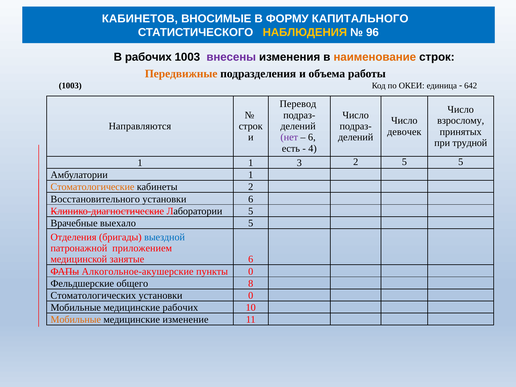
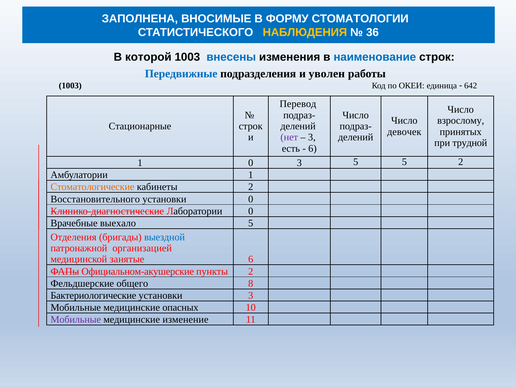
КАБИНЕТОВ: КАБИНЕТОВ -> ЗАПОЛНЕНА
КАПИТАЛЬНОГО: КАПИТАЛЬНОГО -> СТОМАТОЛОГИИ
96: 96 -> 36
В рабочих: рабочих -> которой
внесены colour: purple -> blue
наименование colour: orange -> blue
Передвижные colour: orange -> blue
объема: объема -> уволен
Направляются: Направляются -> Стационарные
6 at (312, 137): 6 -> 3
4 at (312, 148): 4 -> 6
1 1: 1 -> 0
3 2: 2 -> 5
5 5: 5 -> 2
установки 6: 6 -> 0
Лаборатории 5: 5 -> 0
приложением: приложением -> организацией
Алкогольное-акушерские: Алкогольное-акушерские -> Официальном-акушерские
пункты 0: 0 -> 2
Стоматологических: Стоматологических -> Бактериологические
установки 0: 0 -> 3
медицинские рабочих: рабочих -> опасных
Мобильные at (76, 320) colour: orange -> purple
